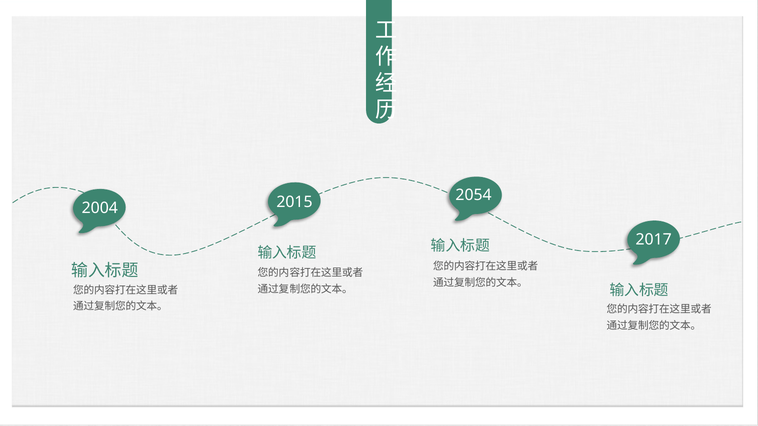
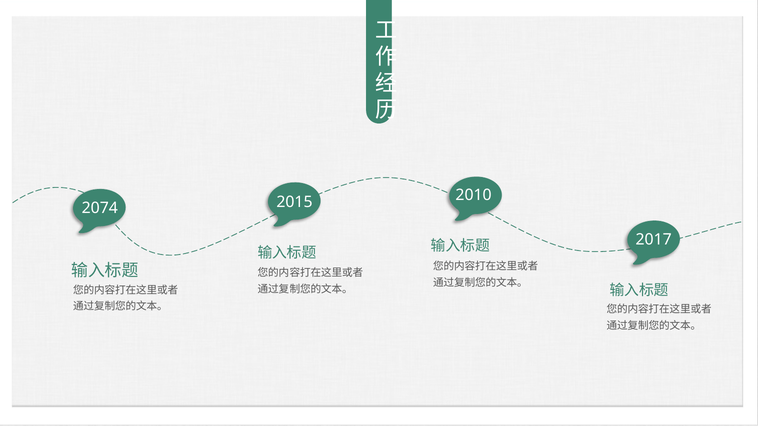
2004: 2004 -> 2074
2054: 2054 -> 2010
